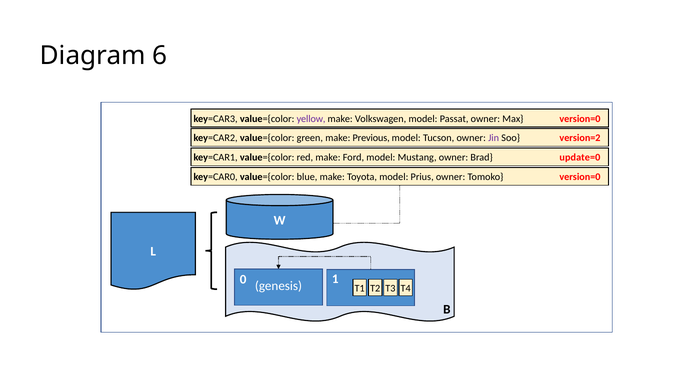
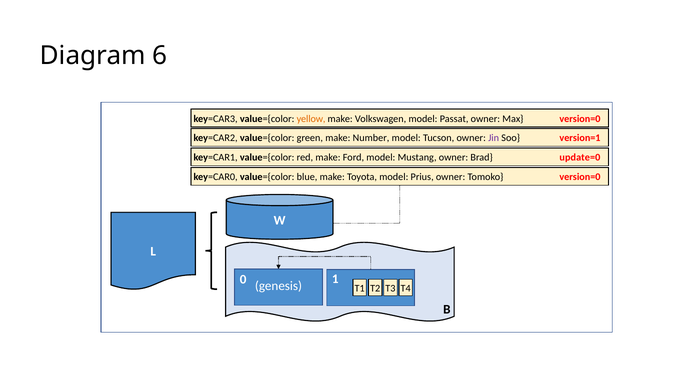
yellow colour: purple -> orange
Previous: Previous -> Number
version=2: version=2 -> version=1
